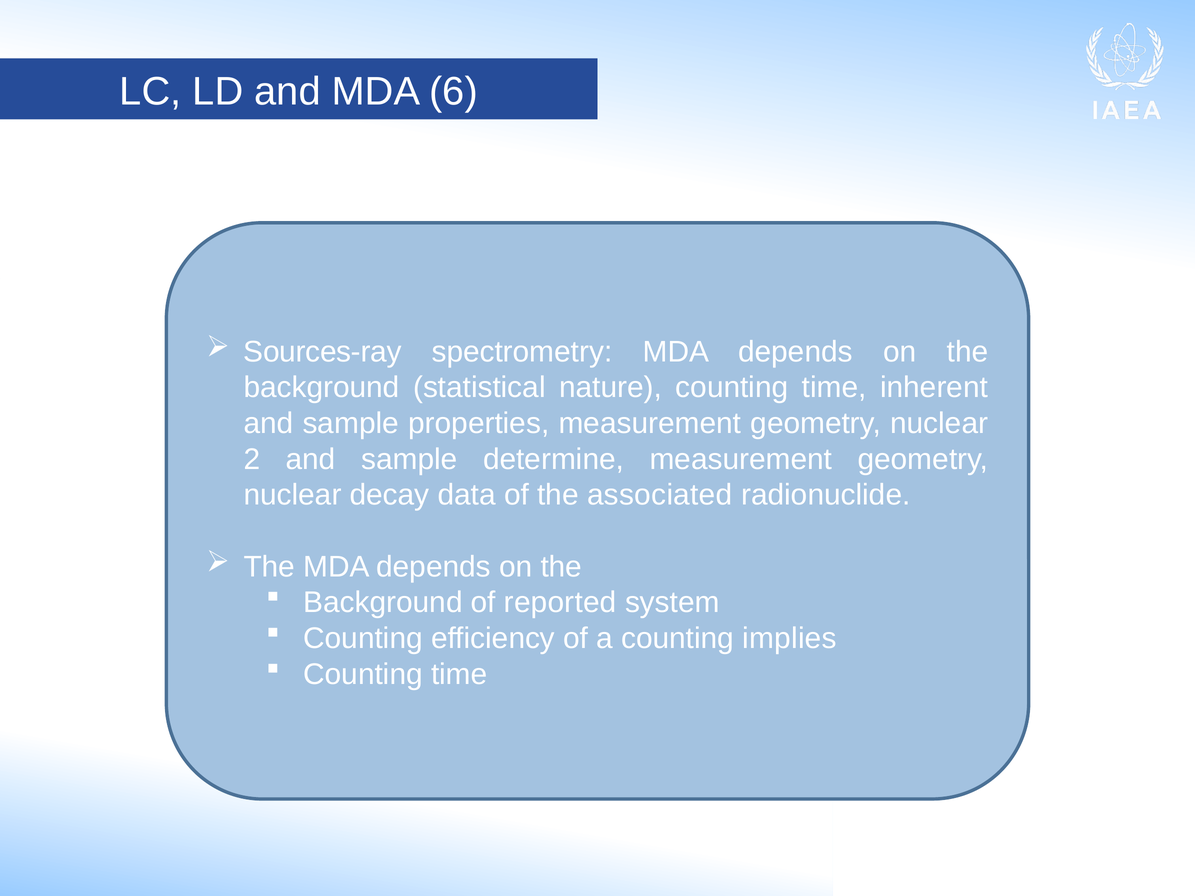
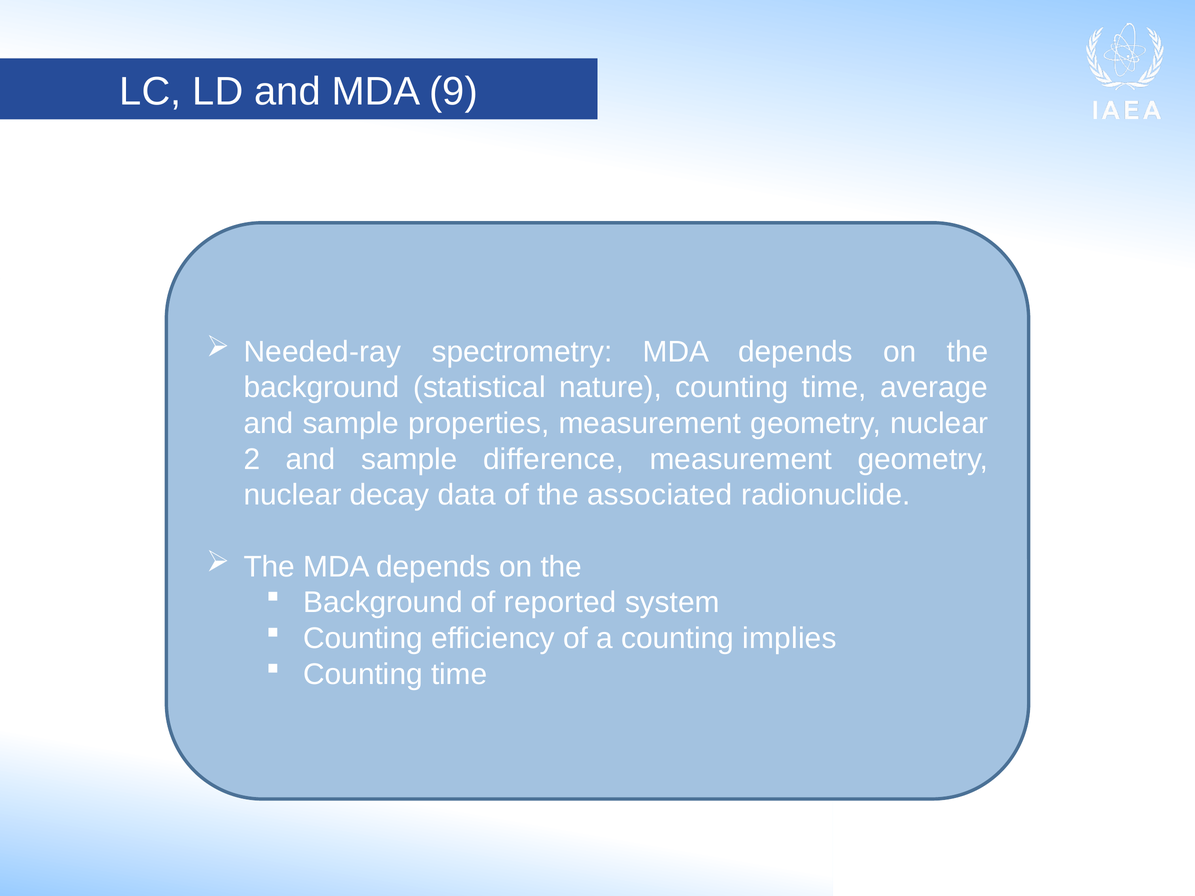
6: 6 -> 9
Sources-ray: Sources-ray -> Needed-ray
inherent: inherent -> average
determine: determine -> difference
